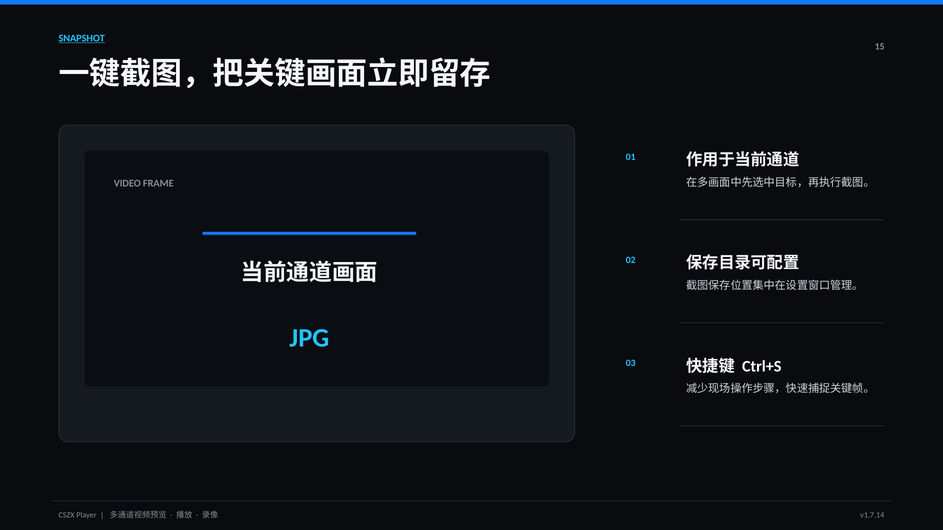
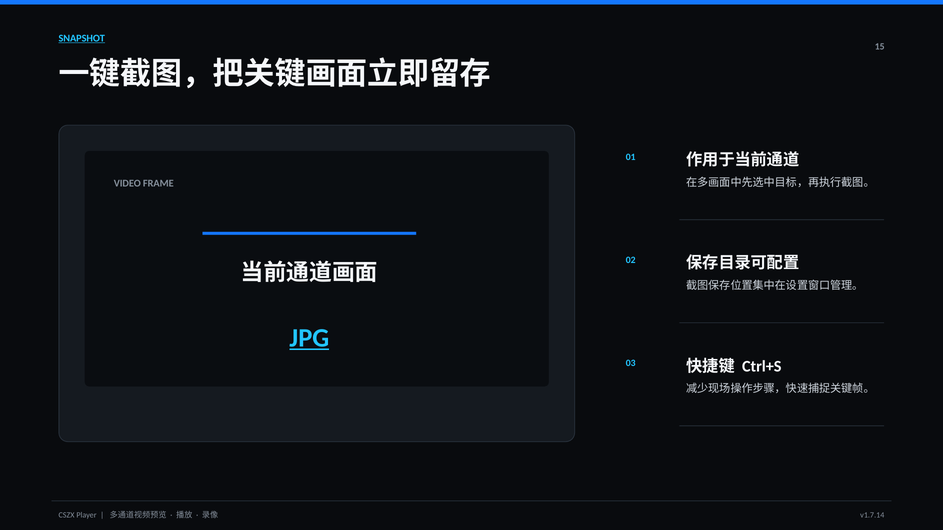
JPG underline: none -> present
